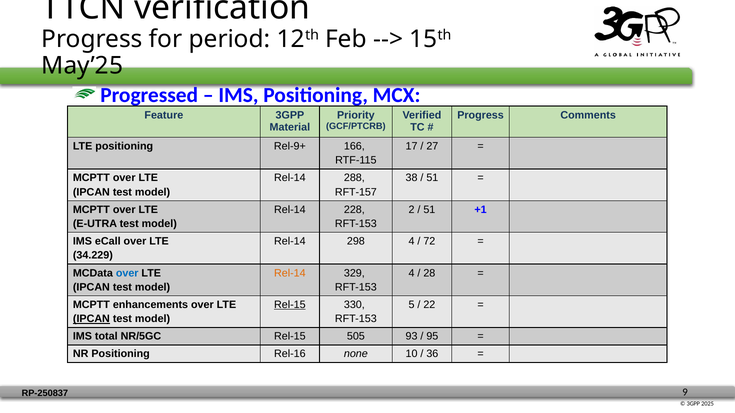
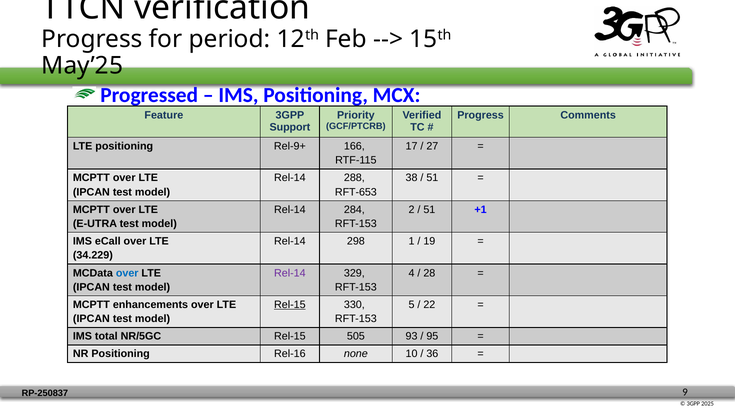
Material: Material -> Support
RFT-157: RFT-157 -> RFT-653
228: 228 -> 284
298 4: 4 -> 1
72: 72 -> 19
Rel-14 at (290, 273) colour: orange -> purple
IPCAN at (91, 319) underline: present -> none
